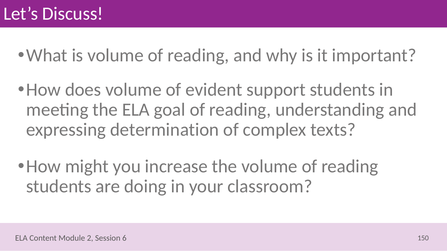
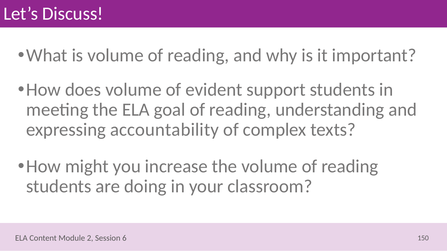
determination: determination -> accountability
